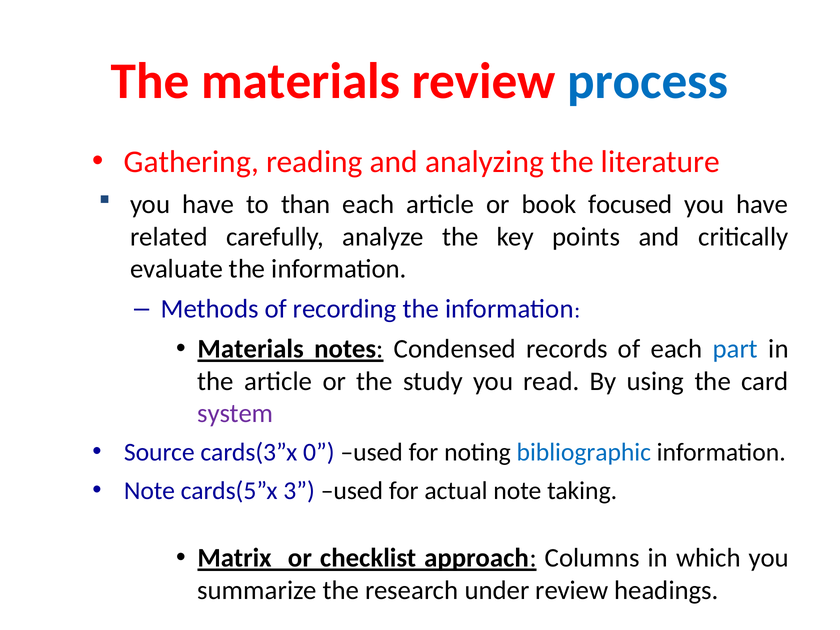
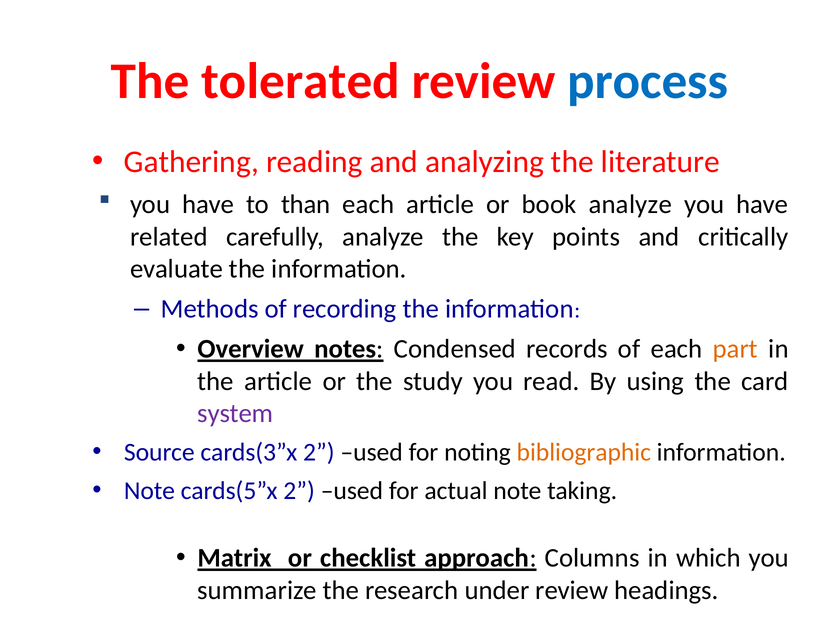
The materials: materials -> tolerated
book focused: focused -> analyze
Materials at (251, 349): Materials -> Overview
part colour: blue -> orange
cards(3”x 0: 0 -> 2
bibliographic colour: blue -> orange
cards(5”x 3: 3 -> 2
